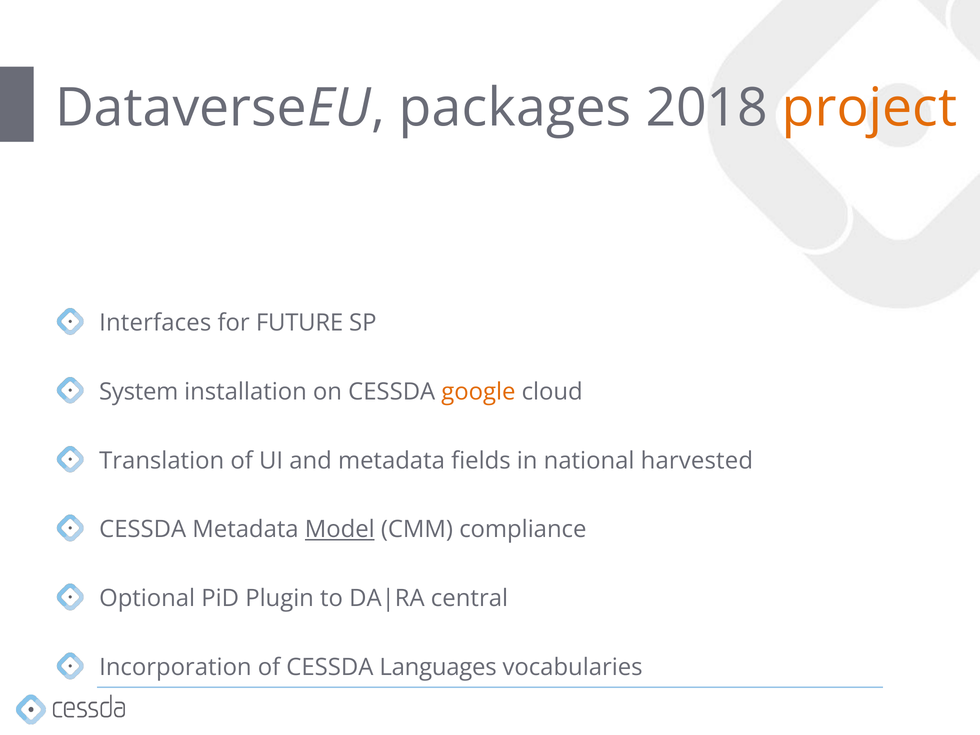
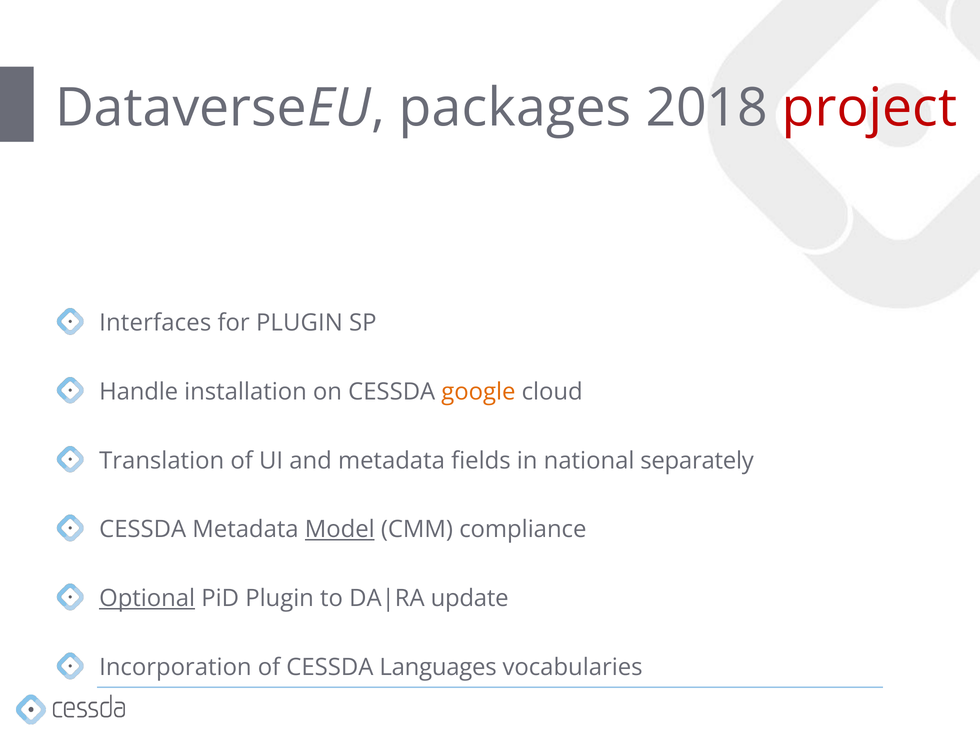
project colour: orange -> red
for FUTURE: FUTURE -> PLUGIN
System: System -> Handle
harvested: harvested -> separately
Optional underline: none -> present
central: central -> update
